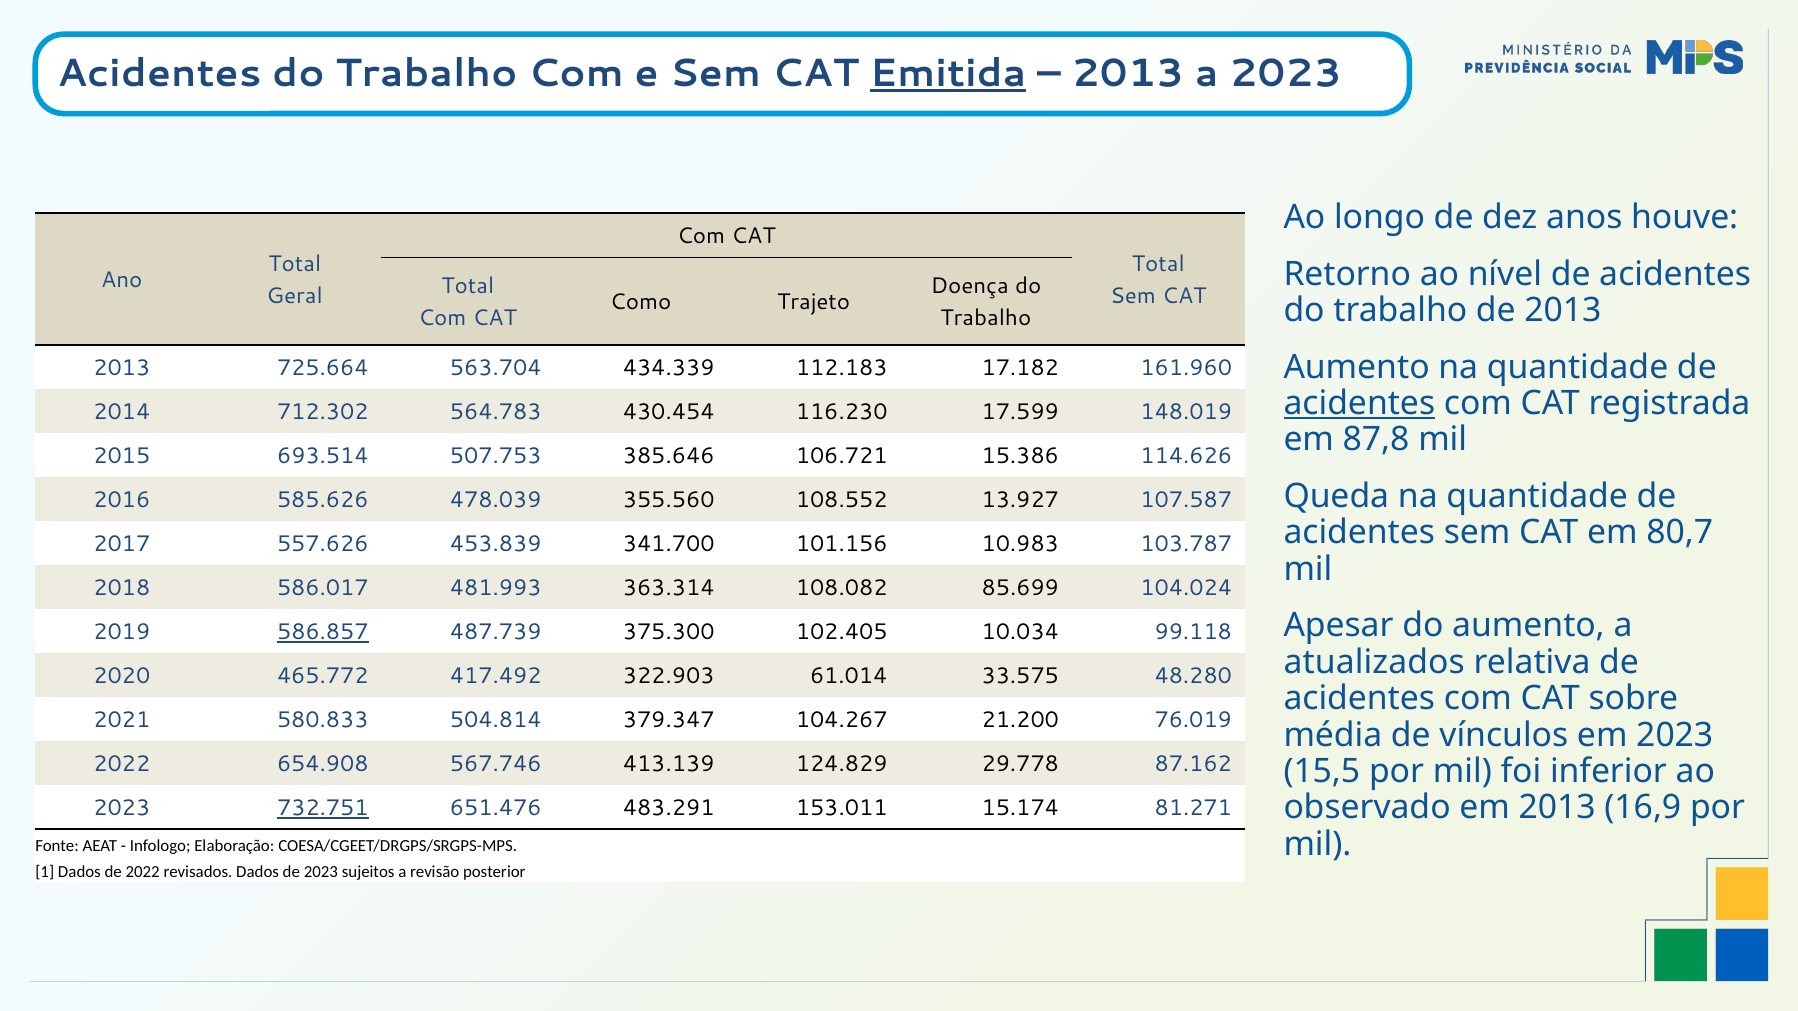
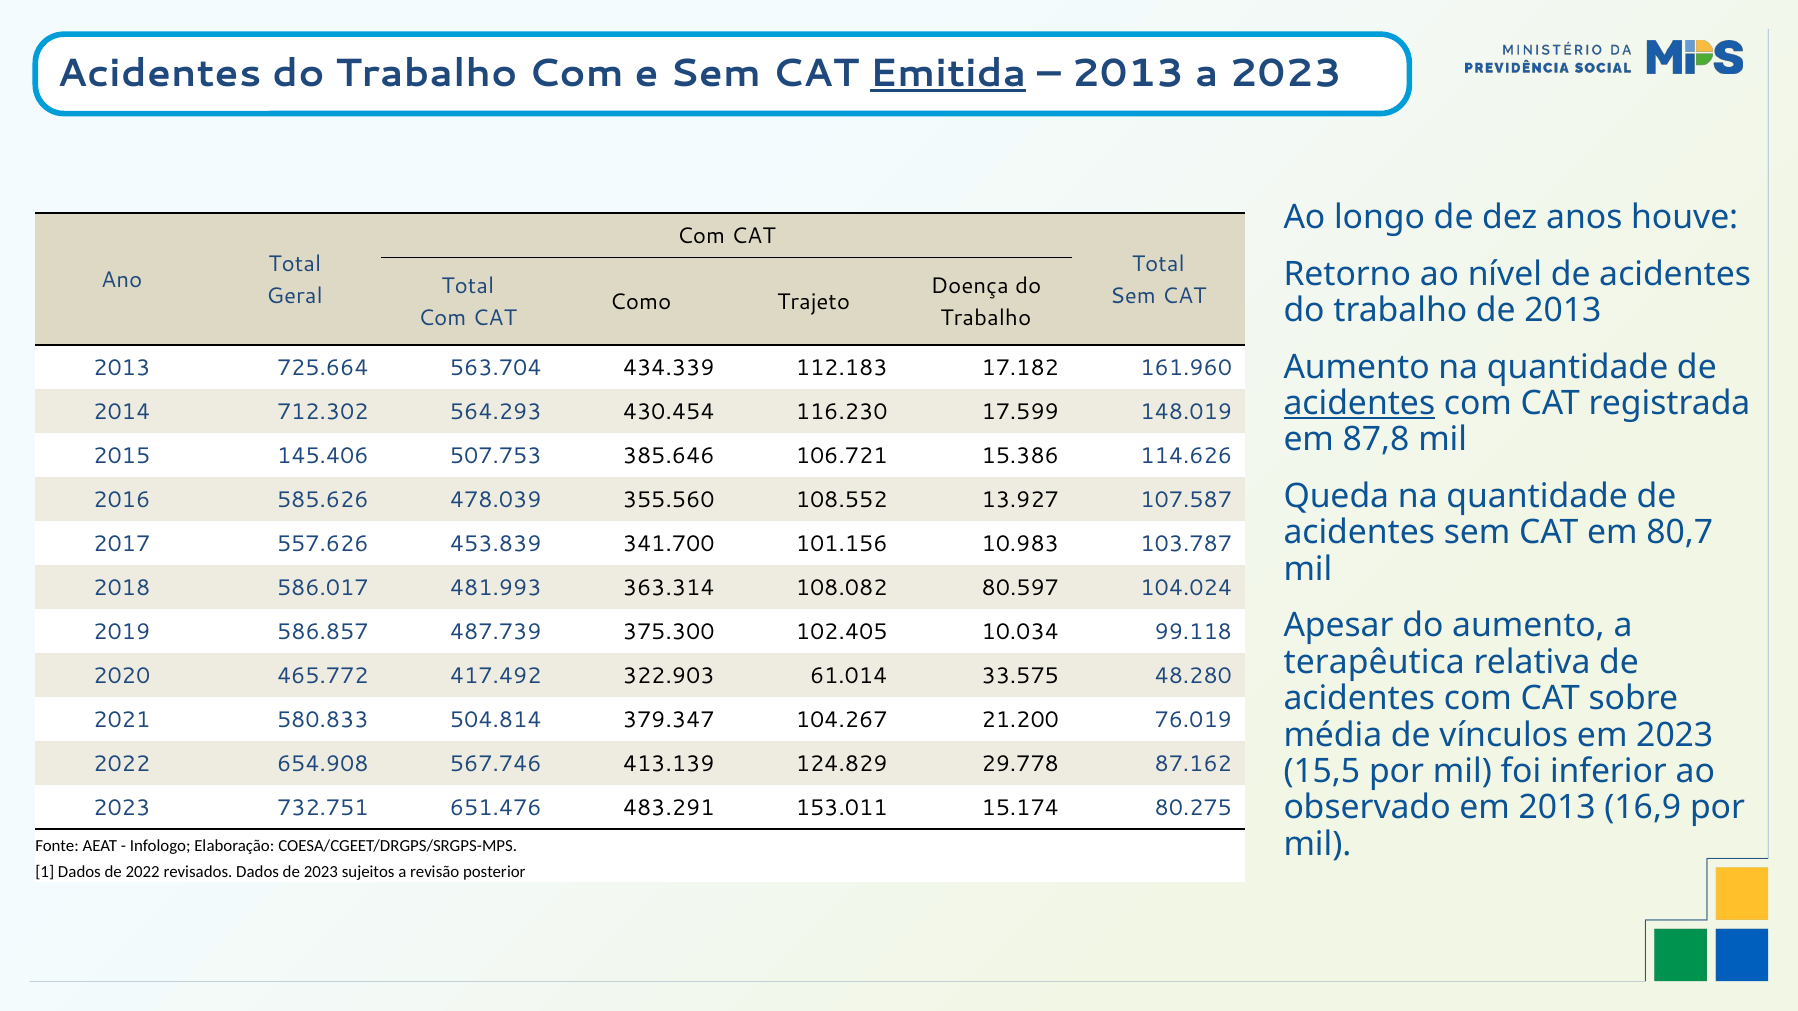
564.783: 564.783 -> 564.293
693.514: 693.514 -> 145.406
85.699: 85.699 -> 80.597
586.857 underline: present -> none
atualizados: atualizados -> terapêutica
732.751 underline: present -> none
81.271: 81.271 -> 80.275
